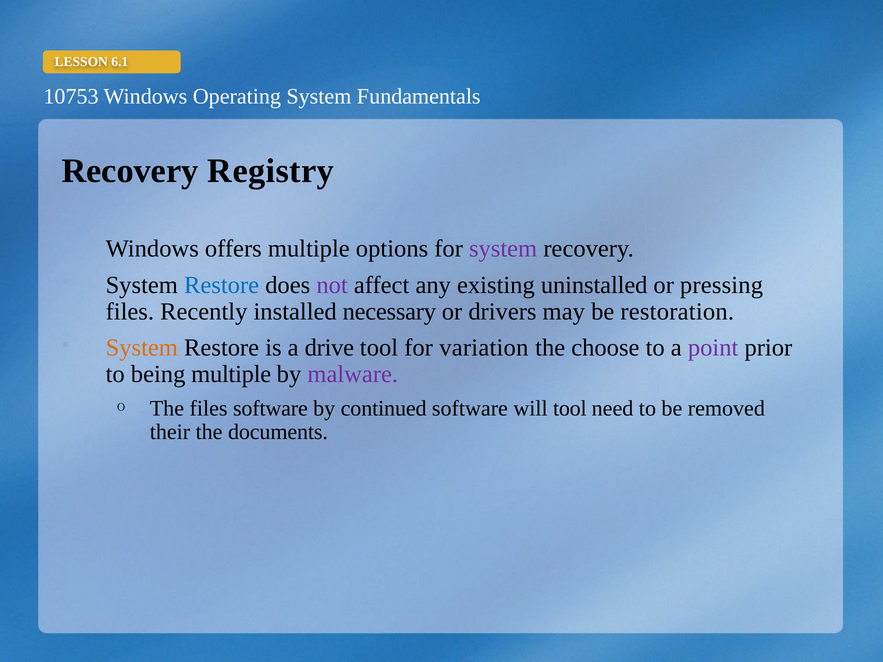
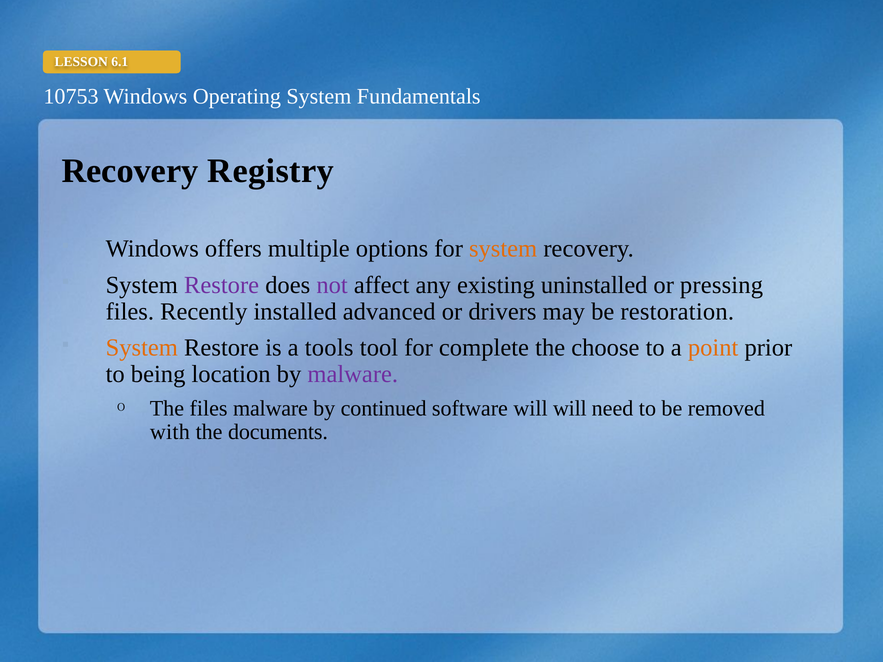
system at (503, 249) colour: purple -> orange
Restore at (222, 285) colour: blue -> purple
necessary: necessary -> advanced
drive: drive -> tools
variation: variation -> complete
point colour: purple -> orange
being multiple: multiple -> location
files software: software -> malware
will tool: tool -> will
their: their -> with
